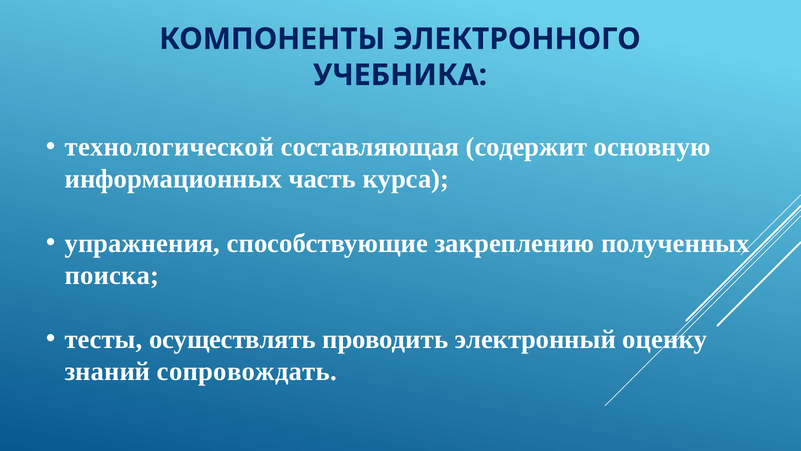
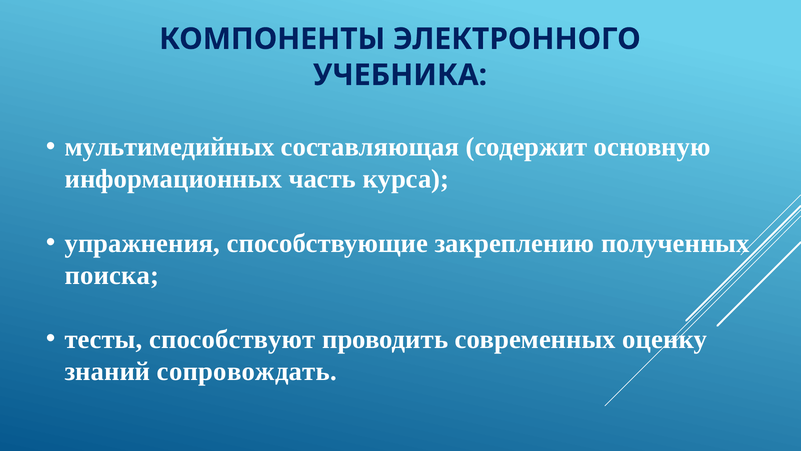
технологической: технологической -> мультимедийных
осуществлять: осуществлять -> способствуют
электронный: электронный -> современных
